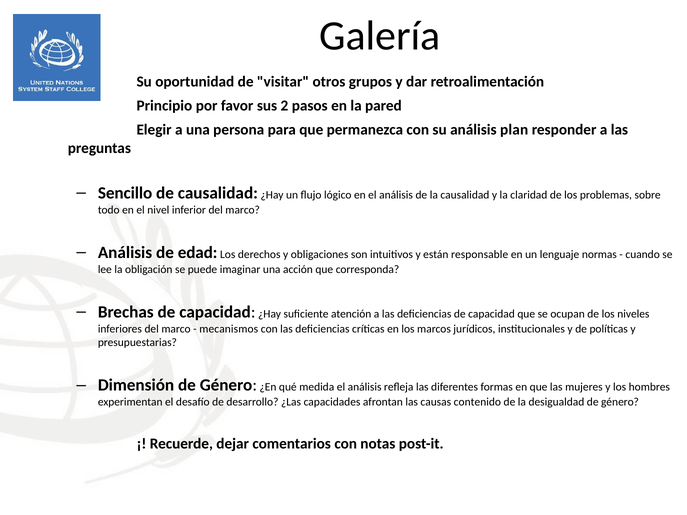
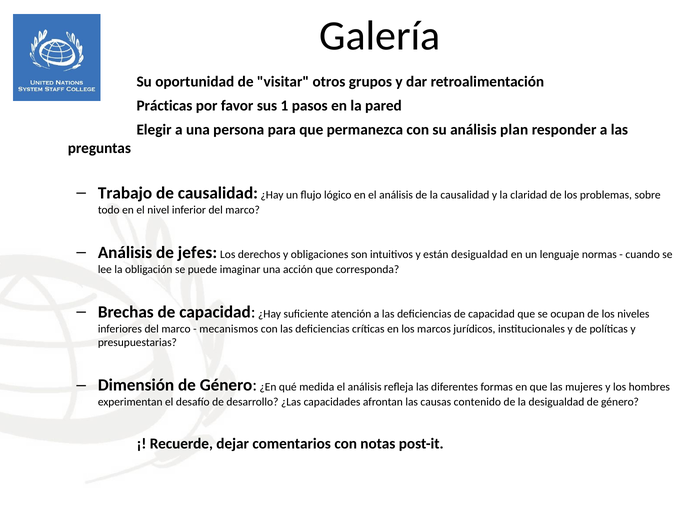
Principio: Principio -> Prácticas
2: 2 -> 1
Sencillo: Sencillo -> Trabajo
edad: edad -> jefes
están responsable: responsable -> desigualdad
